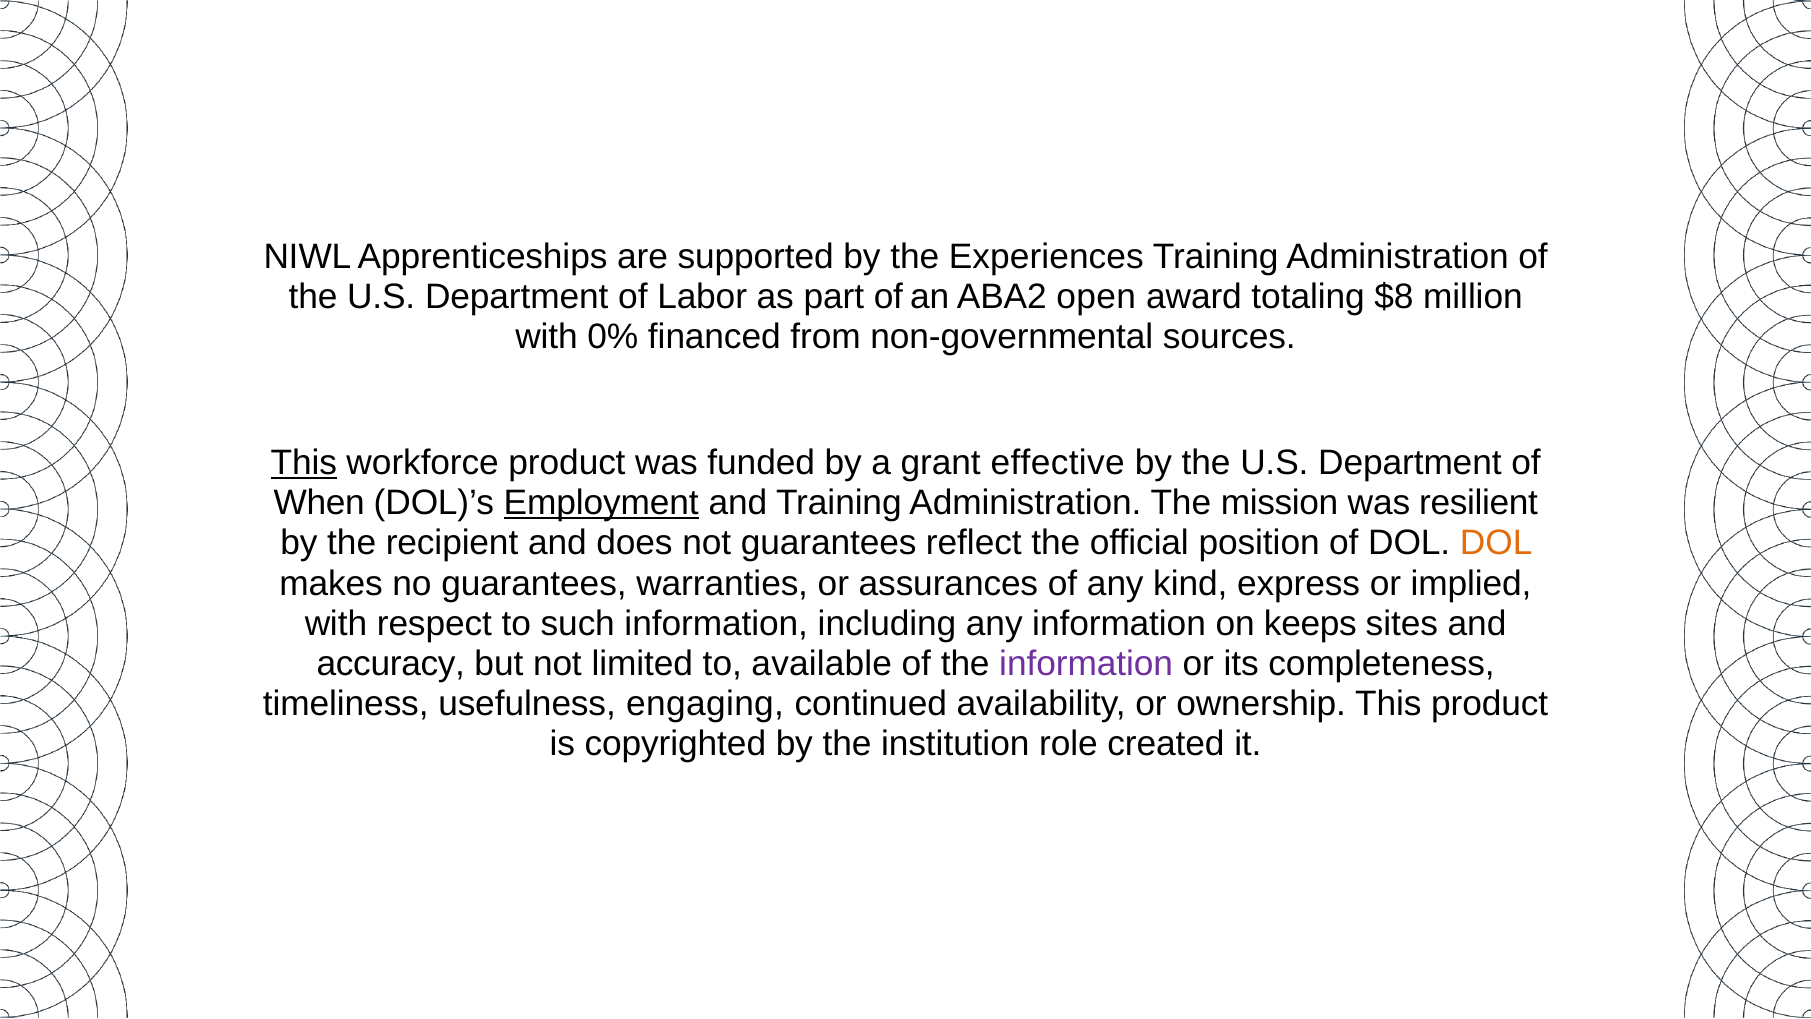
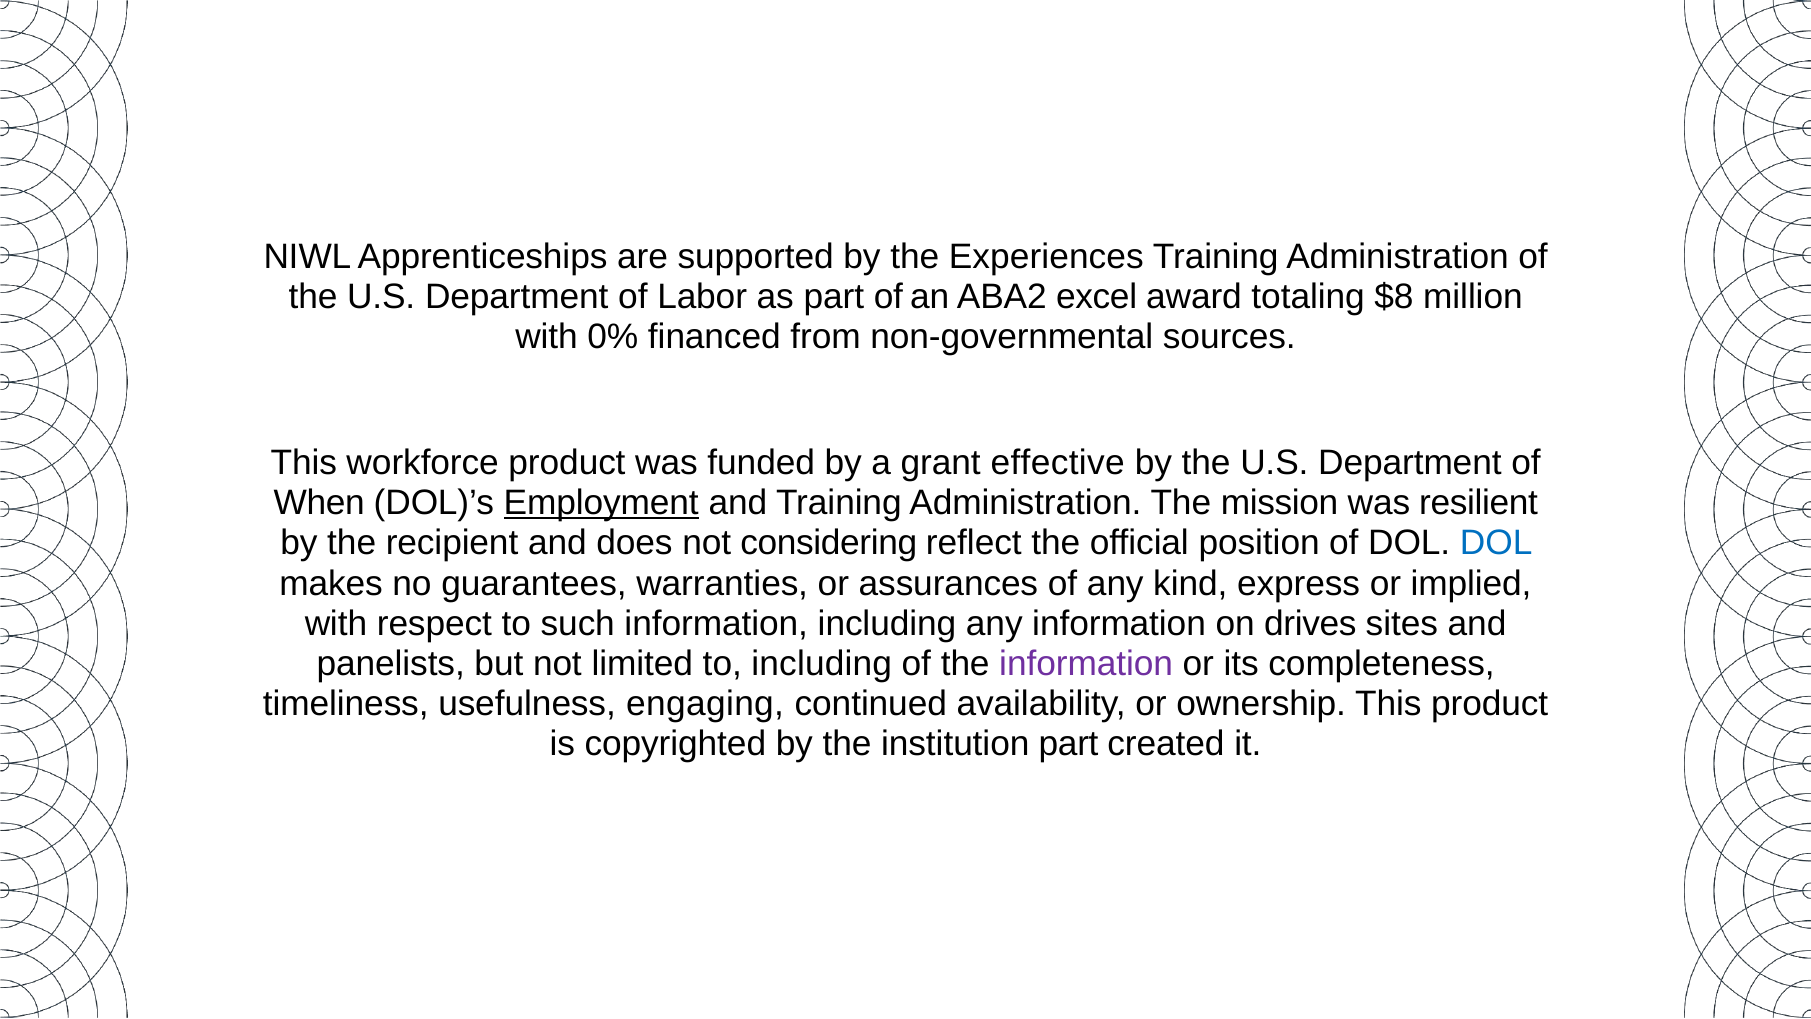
open: open -> excel
This at (304, 463) underline: present -> none
not guarantees: guarantees -> considering
DOL at (1496, 543) colour: orange -> blue
keeps: keeps -> drives
accuracy: accuracy -> panelists
to available: available -> including
institution role: role -> part
